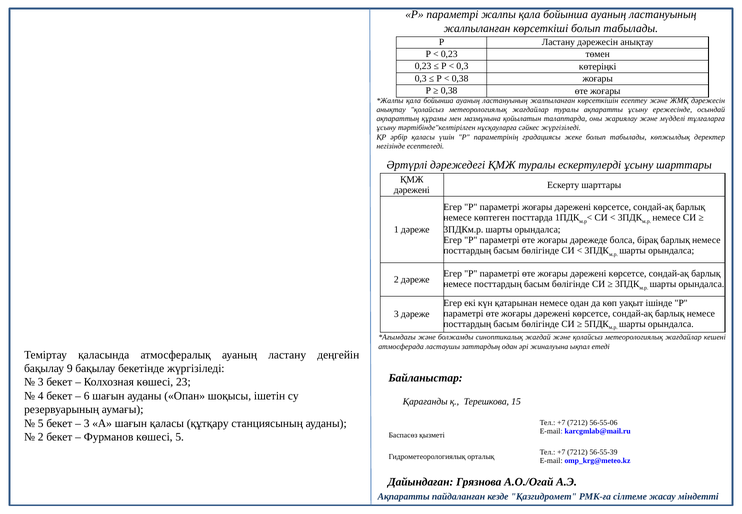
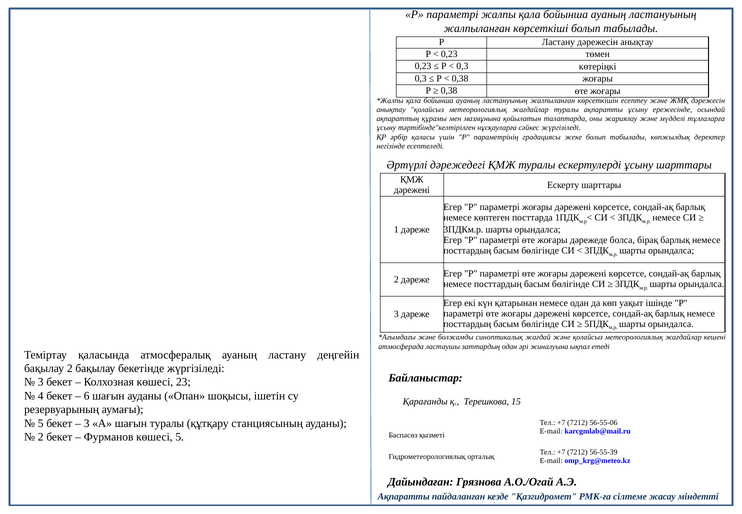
бақылау 9: 9 -> 2
шағын қаласы: қаласы -> туралы
